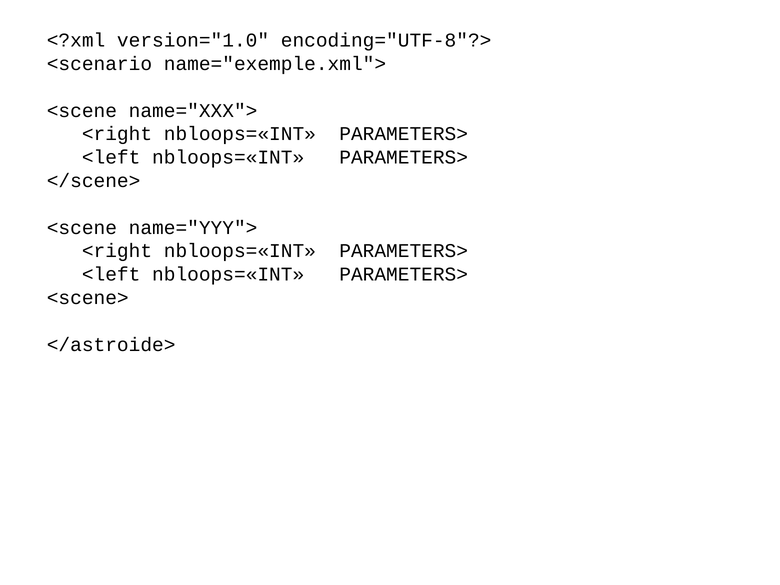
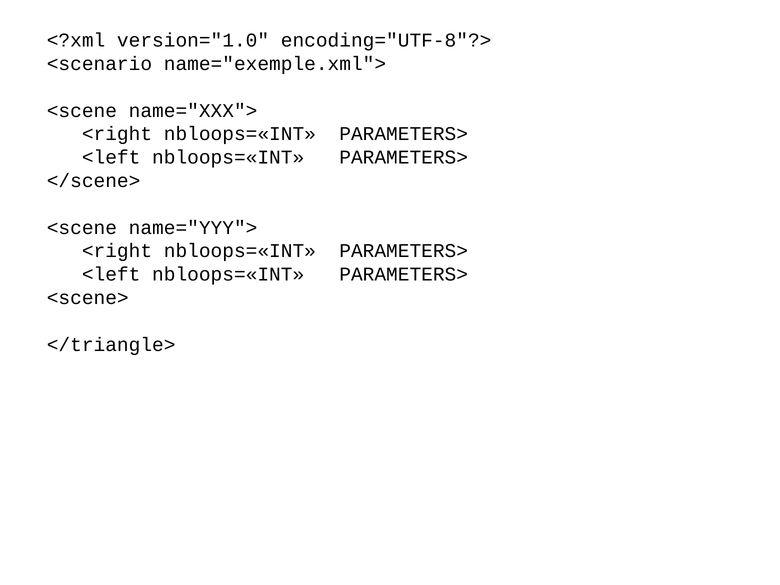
</astroide>: </astroide> -> </triangle>
